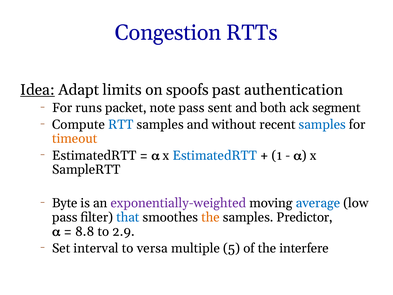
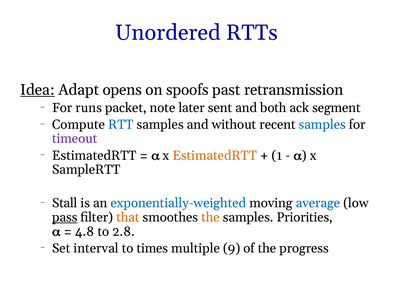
Congestion: Congestion -> Unordered
limits: limits -> opens
authentication: authentication -> retransmission
note pass: pass -> later
timeout colour: orange -> purple
EstimatedRTT at (215, 155) colour: blue -> orange
Byte: Byte -> Stall
exponentially-weighted colour: purple -> blue
pass at (65, 217) underline: none -> present
that colour: blue -> orange
Predictor: Predictor -> Priorities
8.8: 8.8 -> 4.8
2.9: 2.9 -> 2.8
versa: versa -> times
5: 5 -> 9
interfere: interfere -> progress
